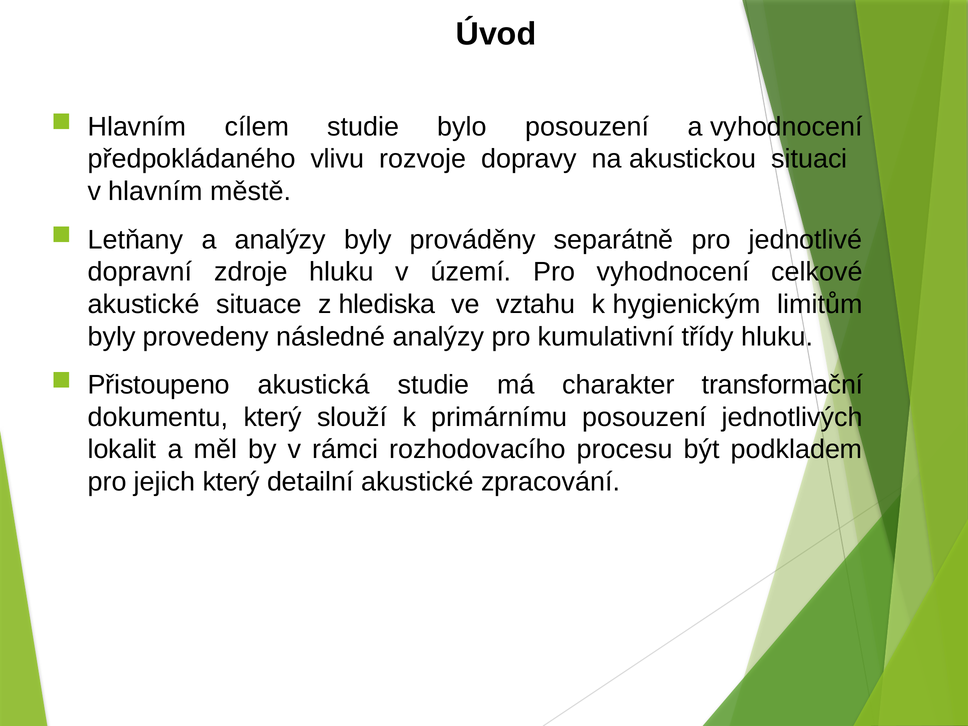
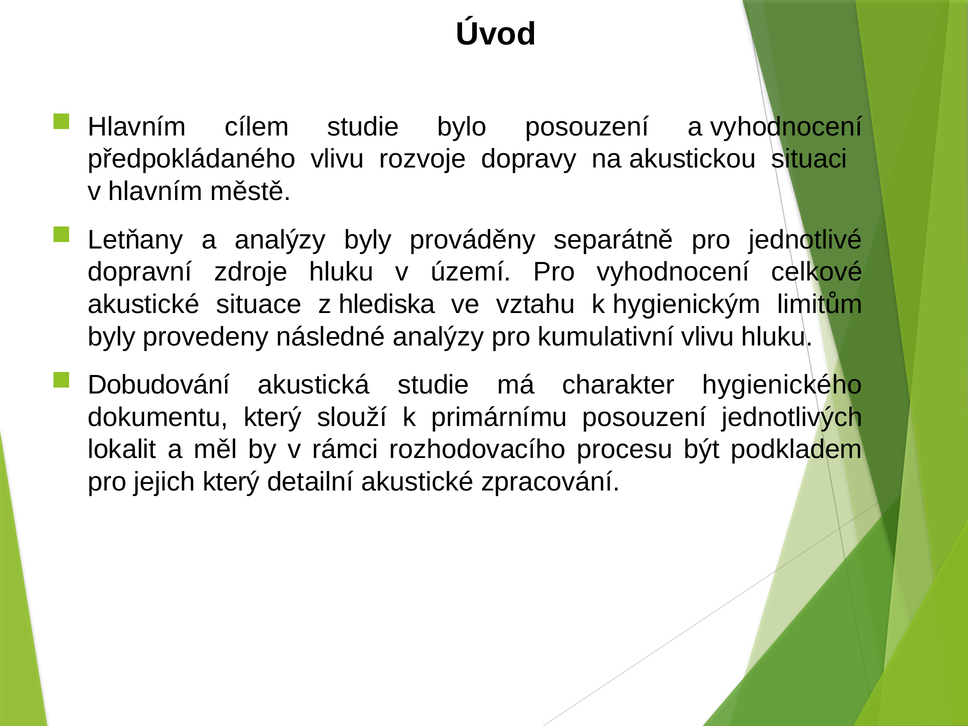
kumulativní třídy: třídy -> vlivu
Přistoupeno: Přistoupeno -> Dobudování
transformační: transformační -> hygienického
